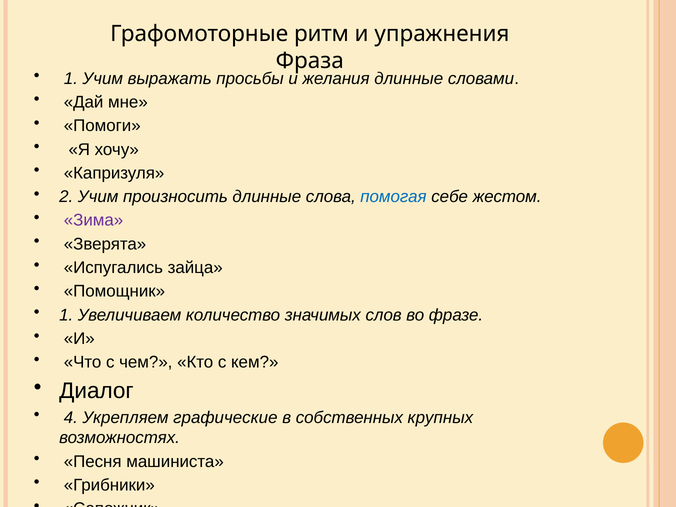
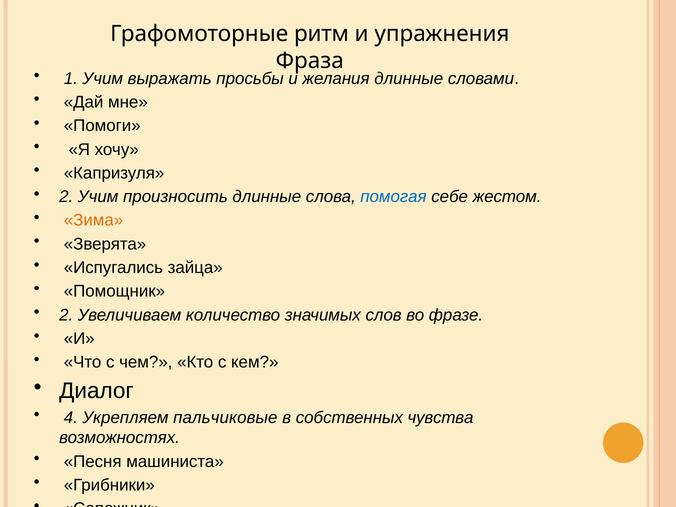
Зима colour: purple -> orange
1 at (66, 315): 1 -> 2
графические: графические -> пальчиковые
крупных: крупных -> чувства
